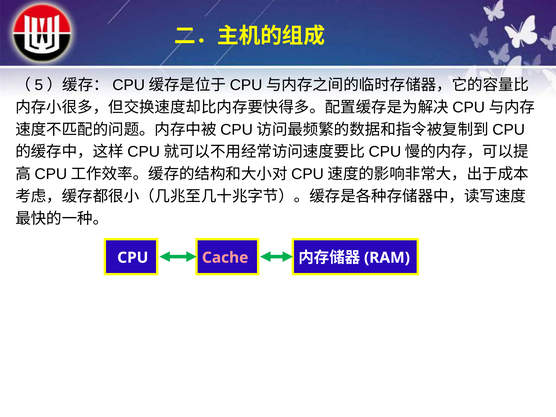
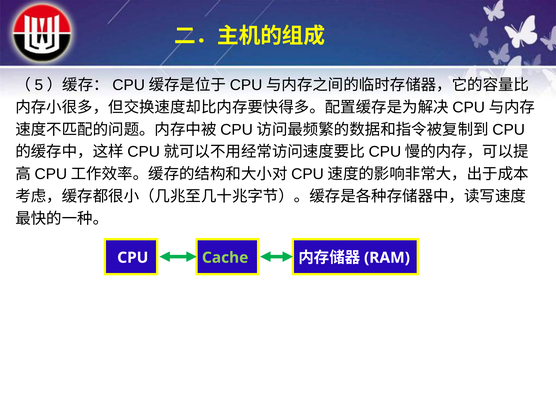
Cache colour: pink -> light green
